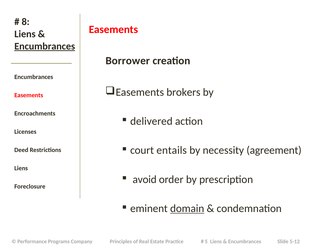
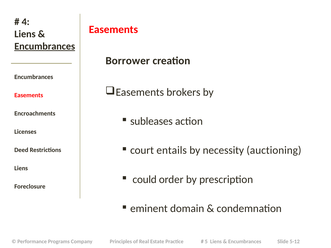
8: 8 -> 4
delivered: delivered -> subleases
agreement: agreement -> auctioning
avoid: avoid -> could
domain underline: present -> none
